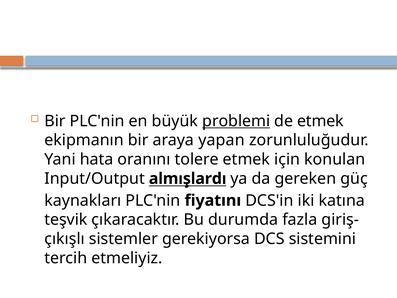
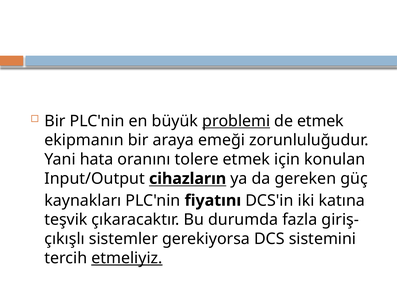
yapan: yapan -> emeği
almışlardı: almışlardı -> cihazların
etmeliyiz underline: none -> present
